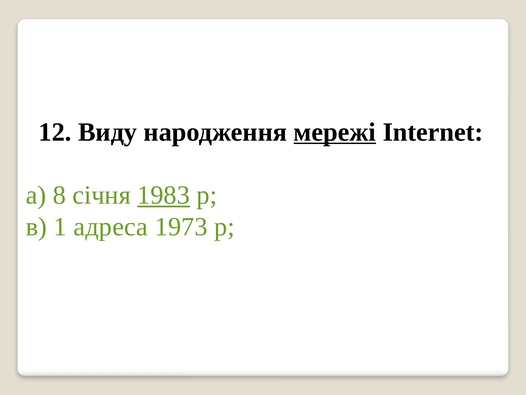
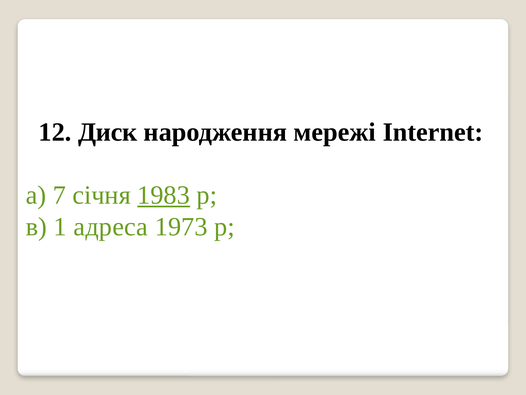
Виду: Виду -> Диск
мережі underline: present -> none
8: 8 -> 7
